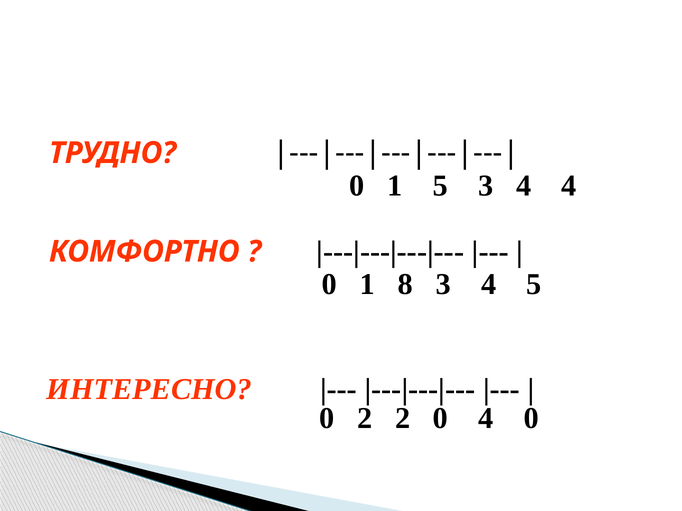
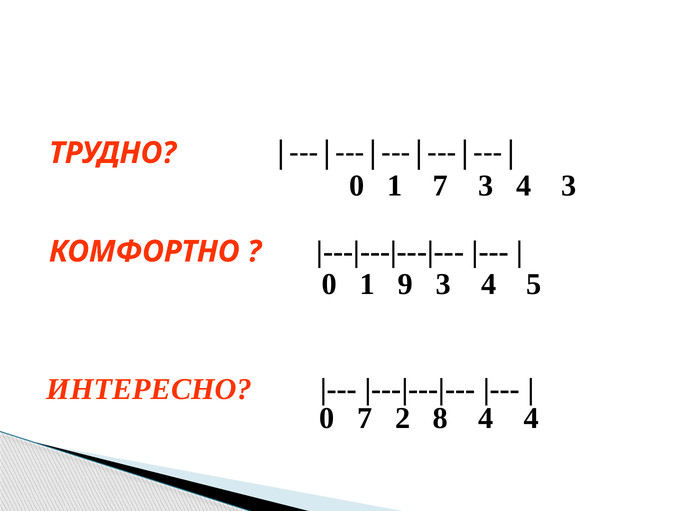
1 5: 5 -> 7
4 4: 4 -> 3
8: 8 -> 9
0 2: 2 -> 7
2 0: 0 -> 8
4 0: 0 -> 4
